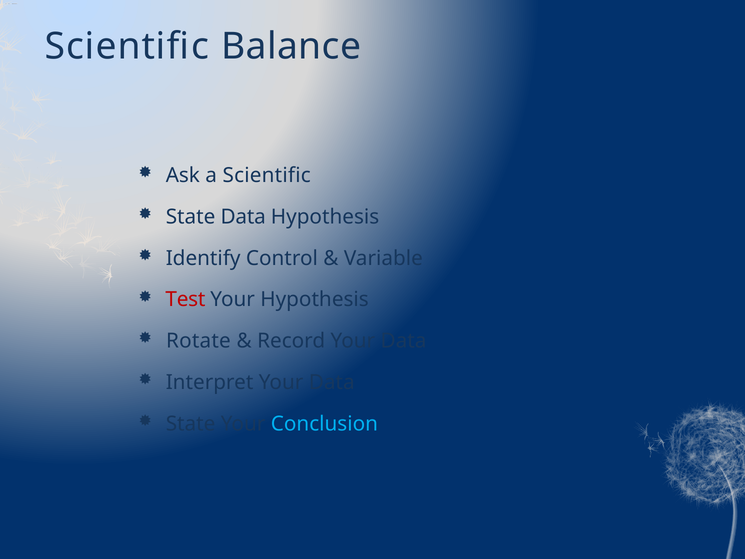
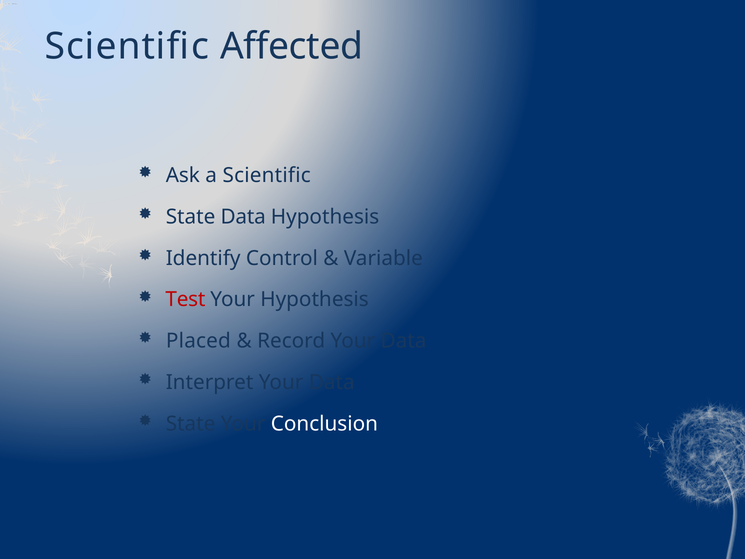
Balance: Balance -> Affected
Rotate: Rotate -> Placed
Conclusion colour: light blue -> white
